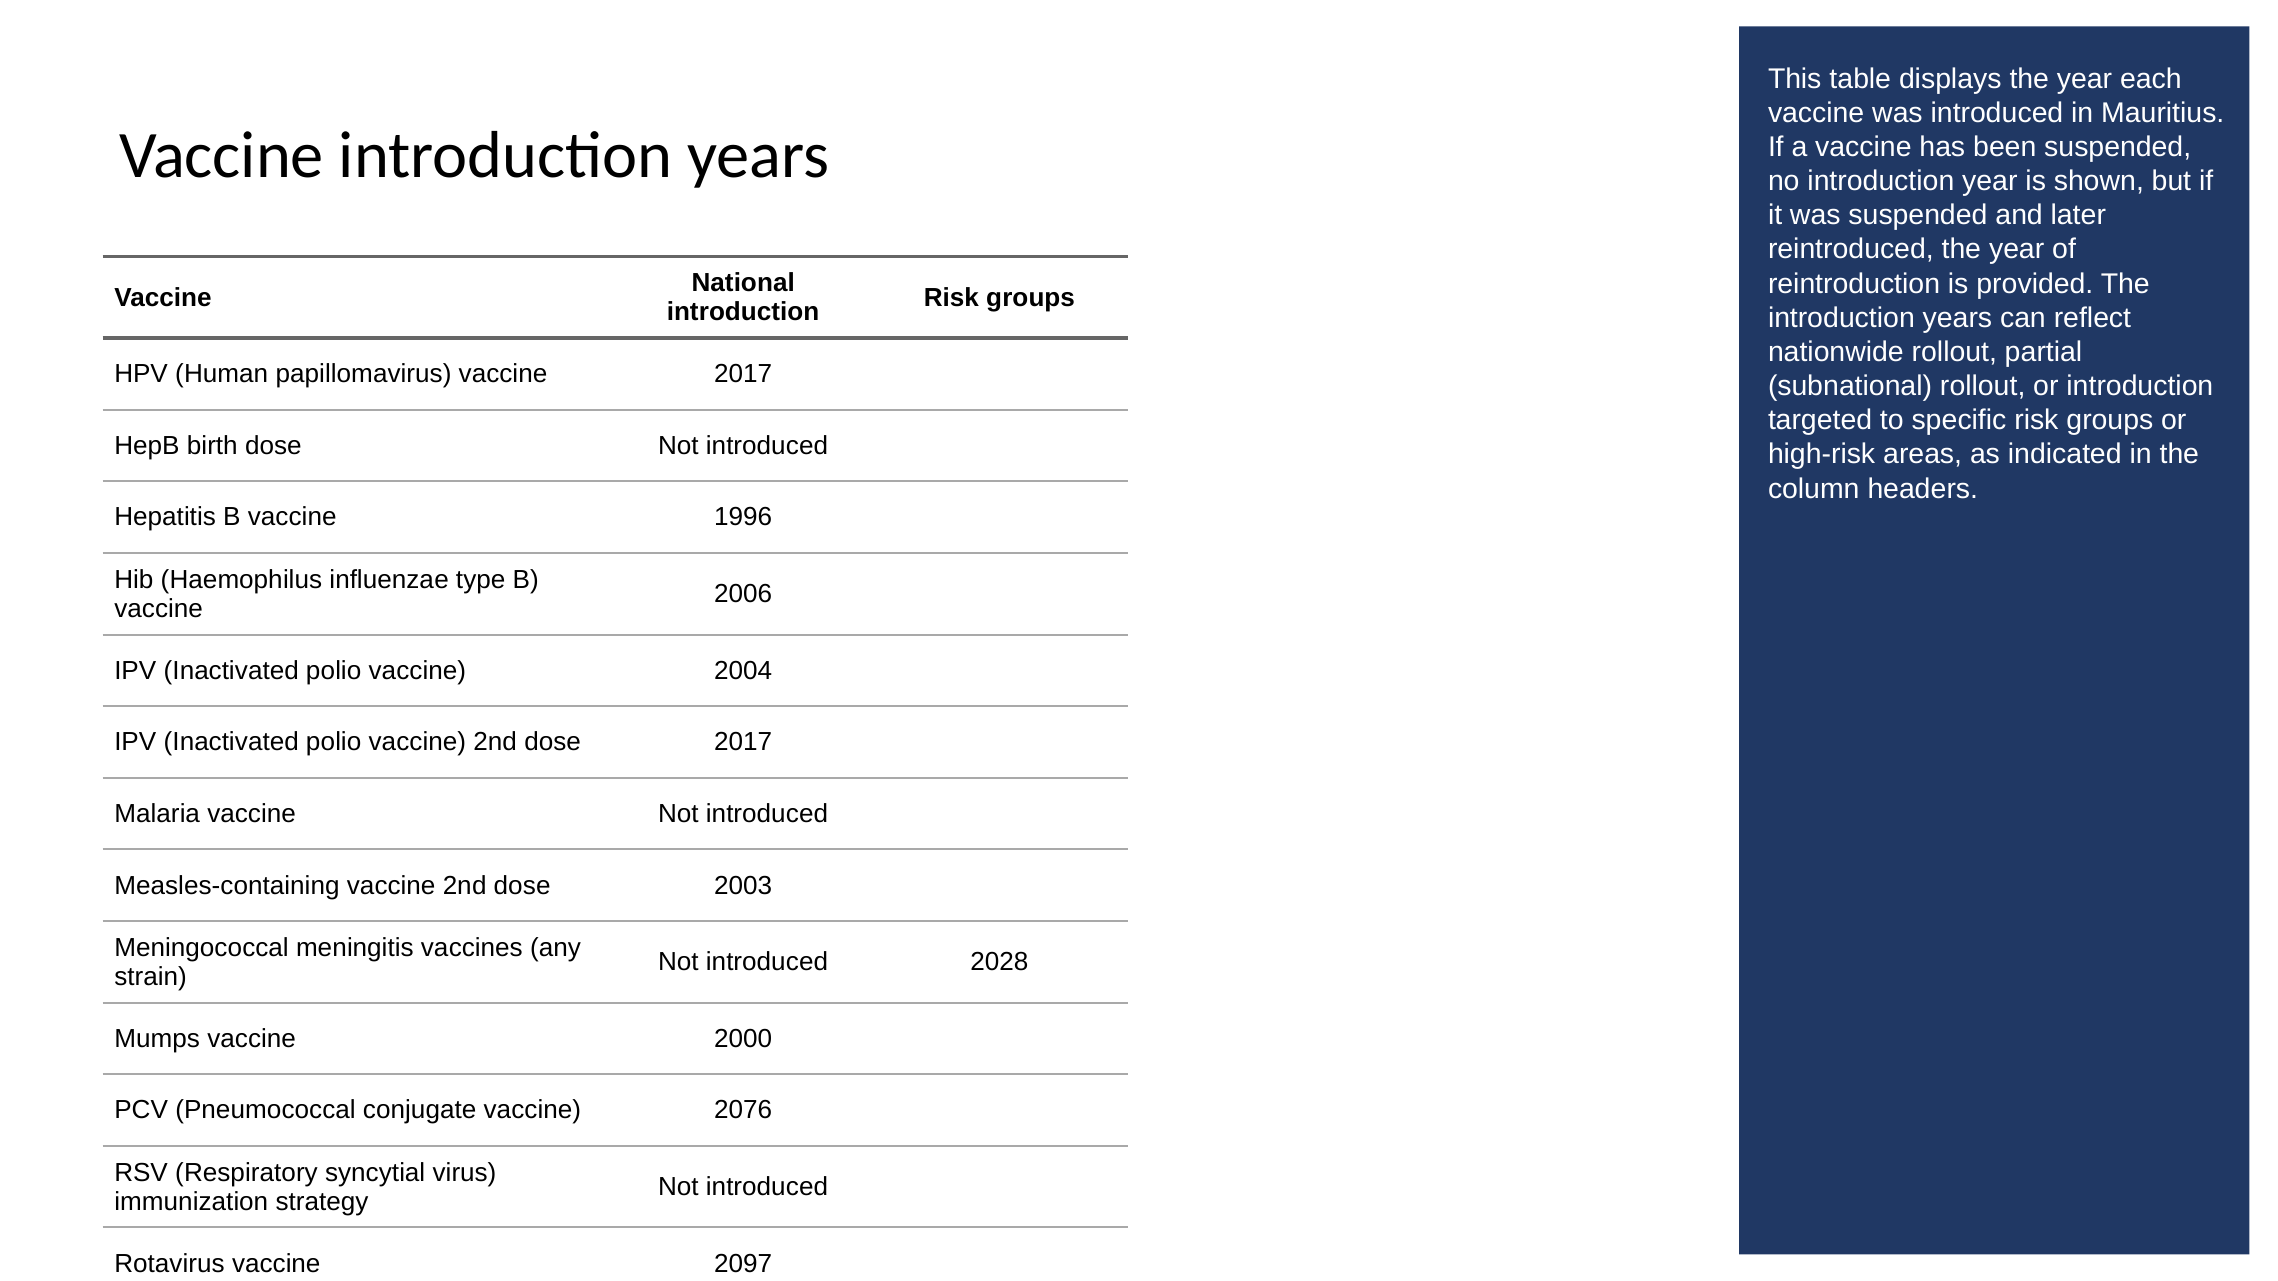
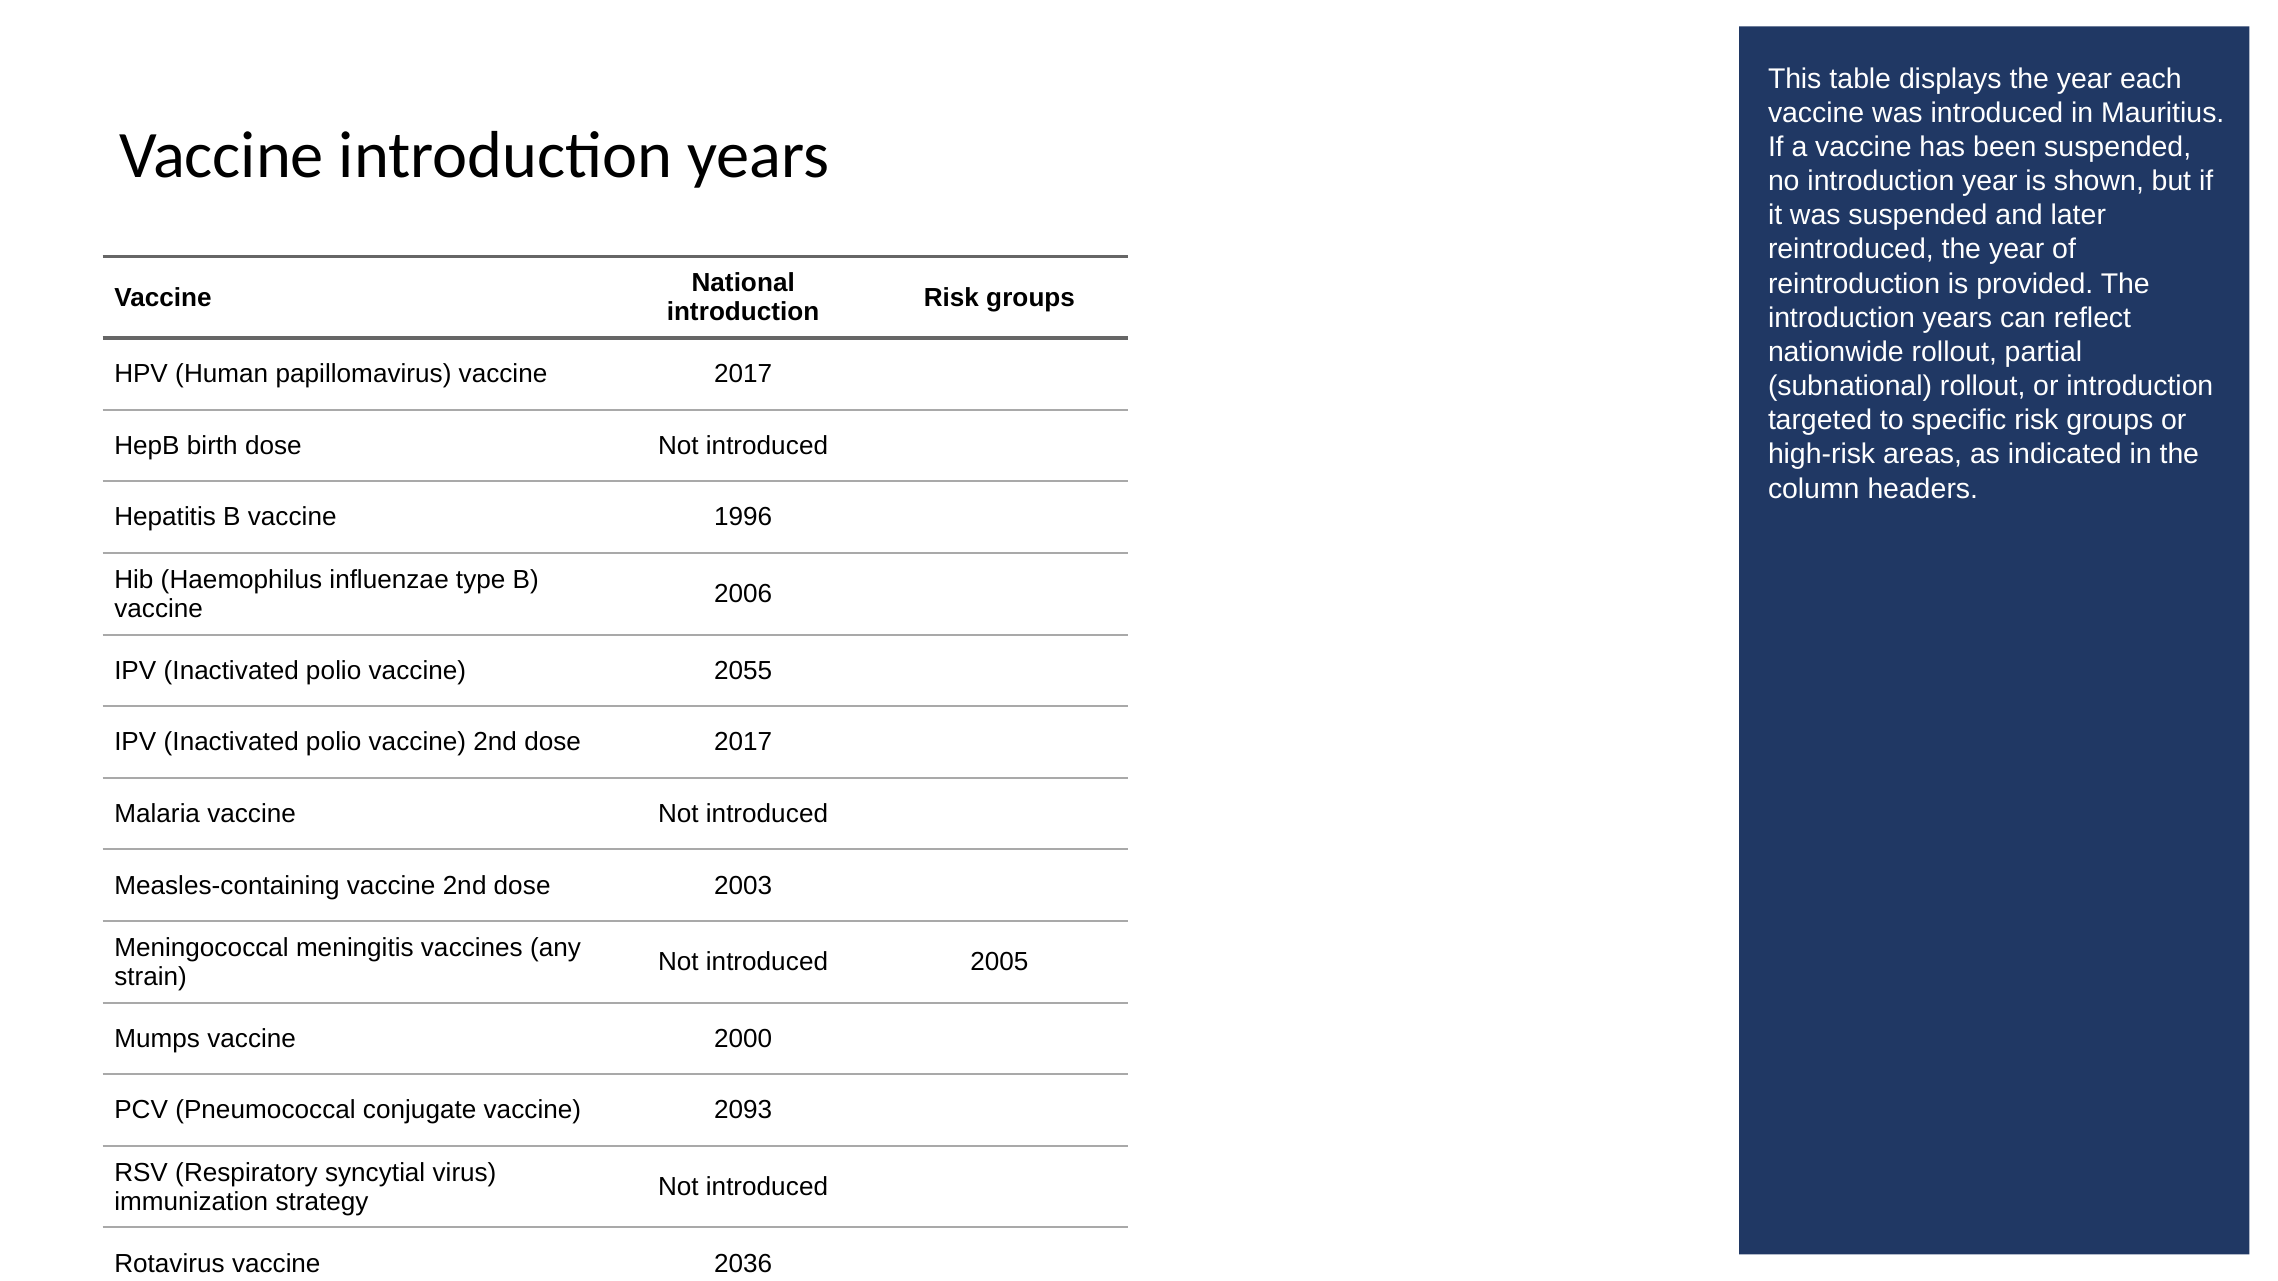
2004: 2004 -> 2055
2028: 2028 -> 2005
2076: 2076 -> 2093
2097: 2097 -> 2036
